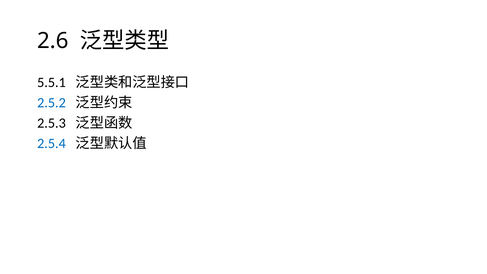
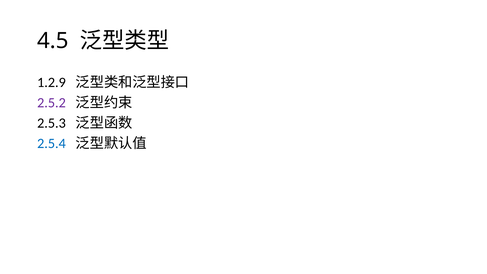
2.6: 2.6 -> 4.5
5.5.1: 5.5.1 -> 1.2.9
2.5.2 colour: blue -> purple
